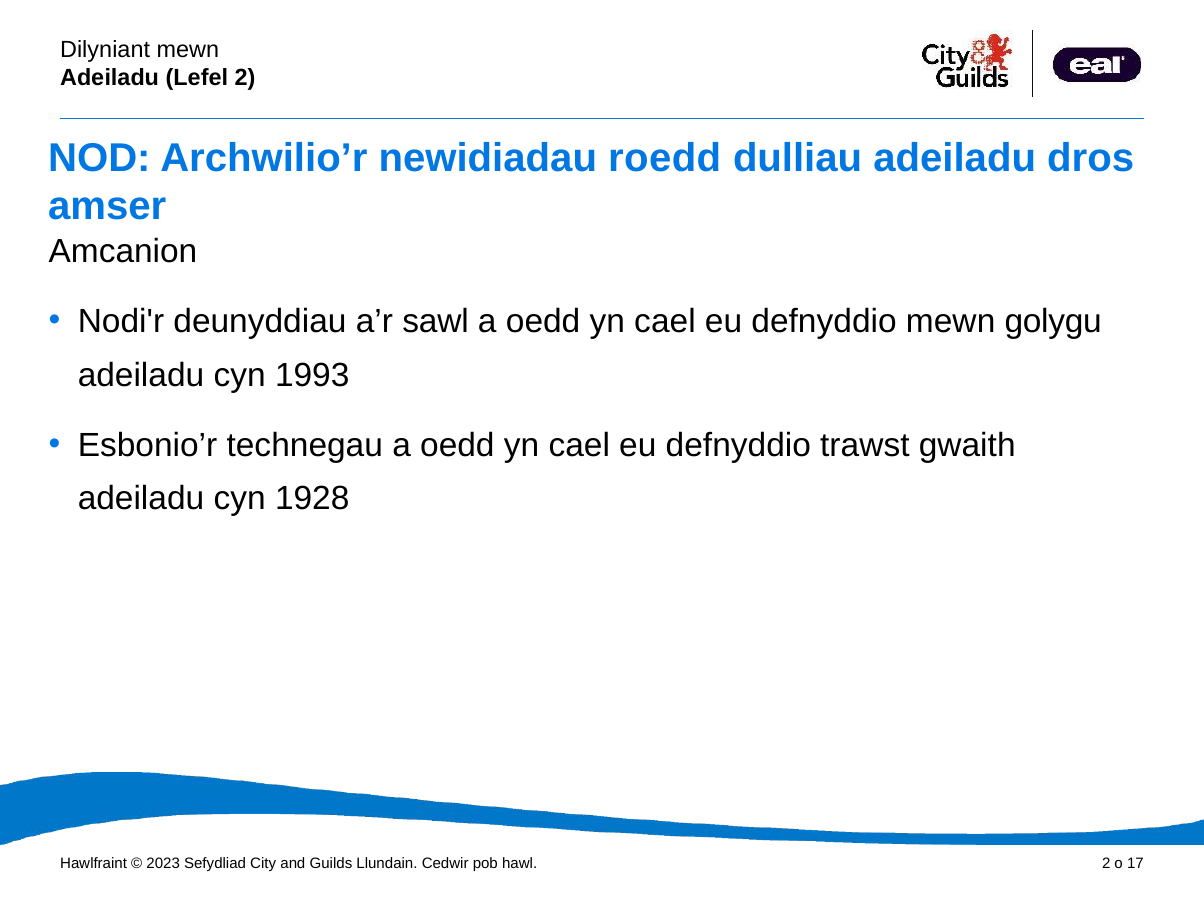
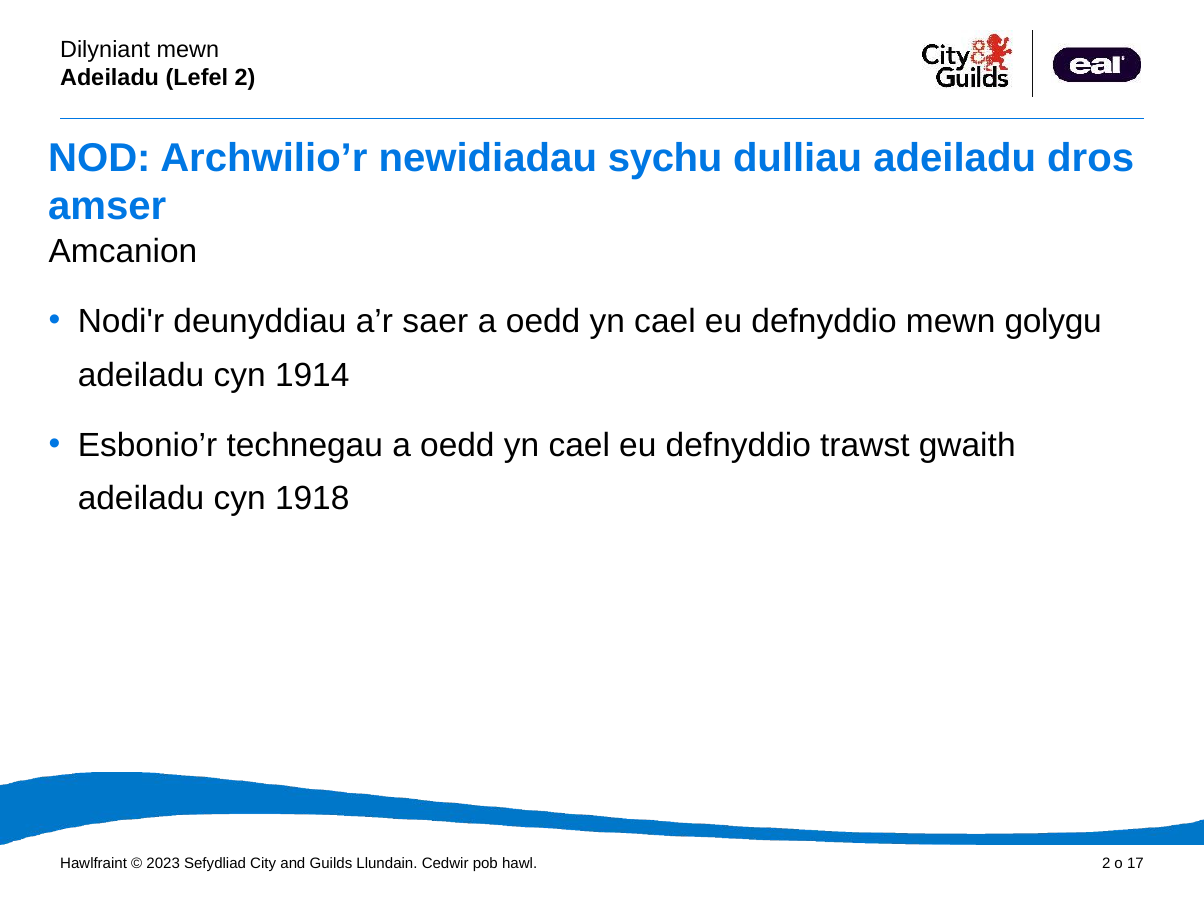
roedd: roedd -> sychu
sawl: sawl -> saer
1993: 1993 -> 1914
1928: 1928 -> 1918
